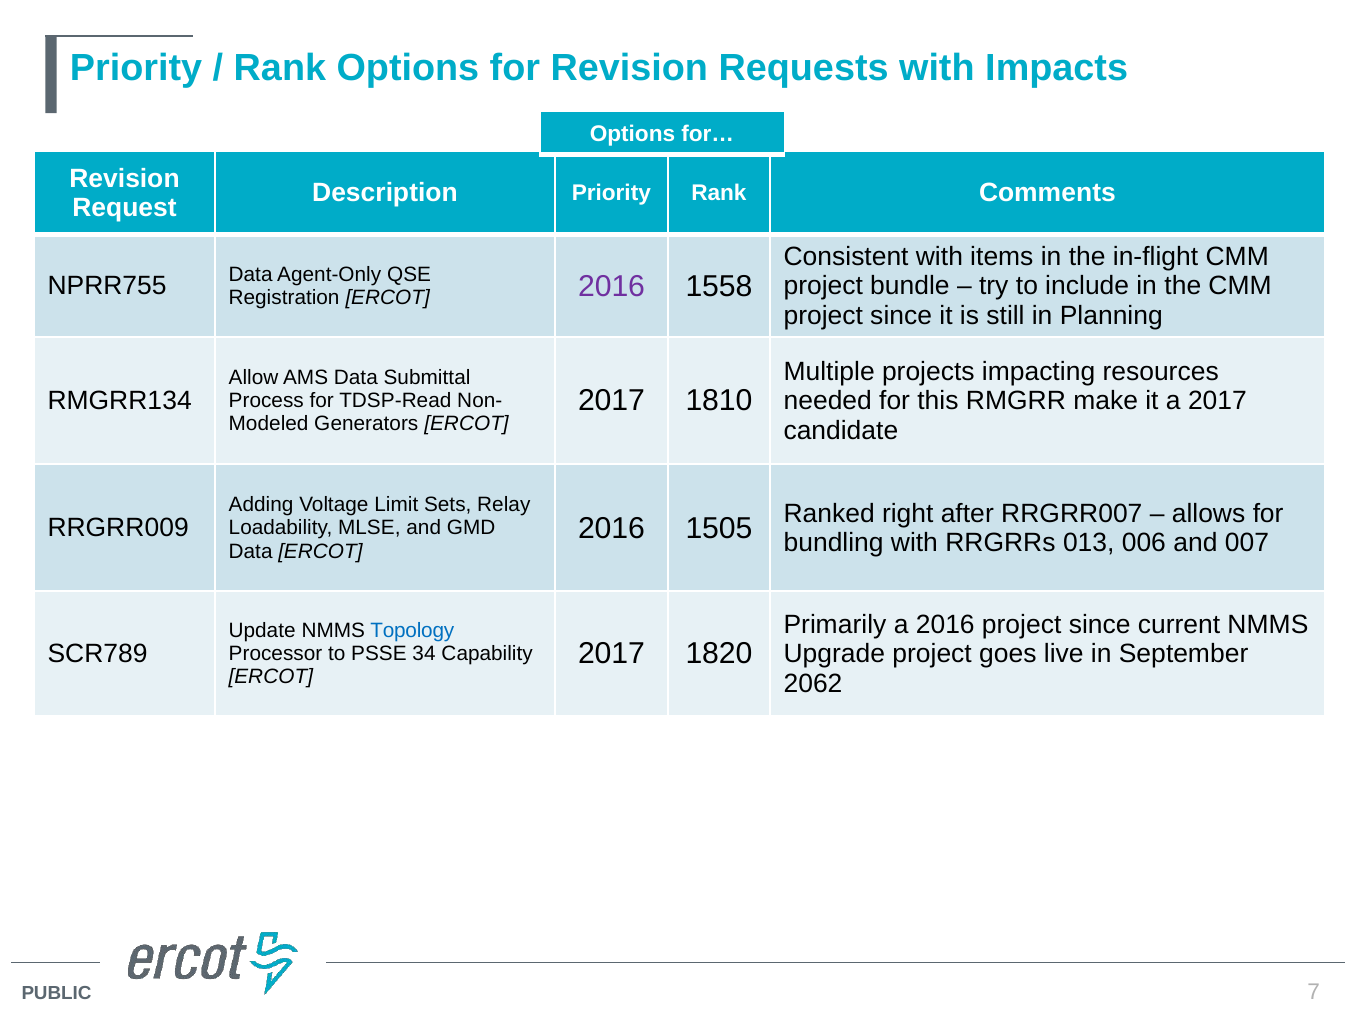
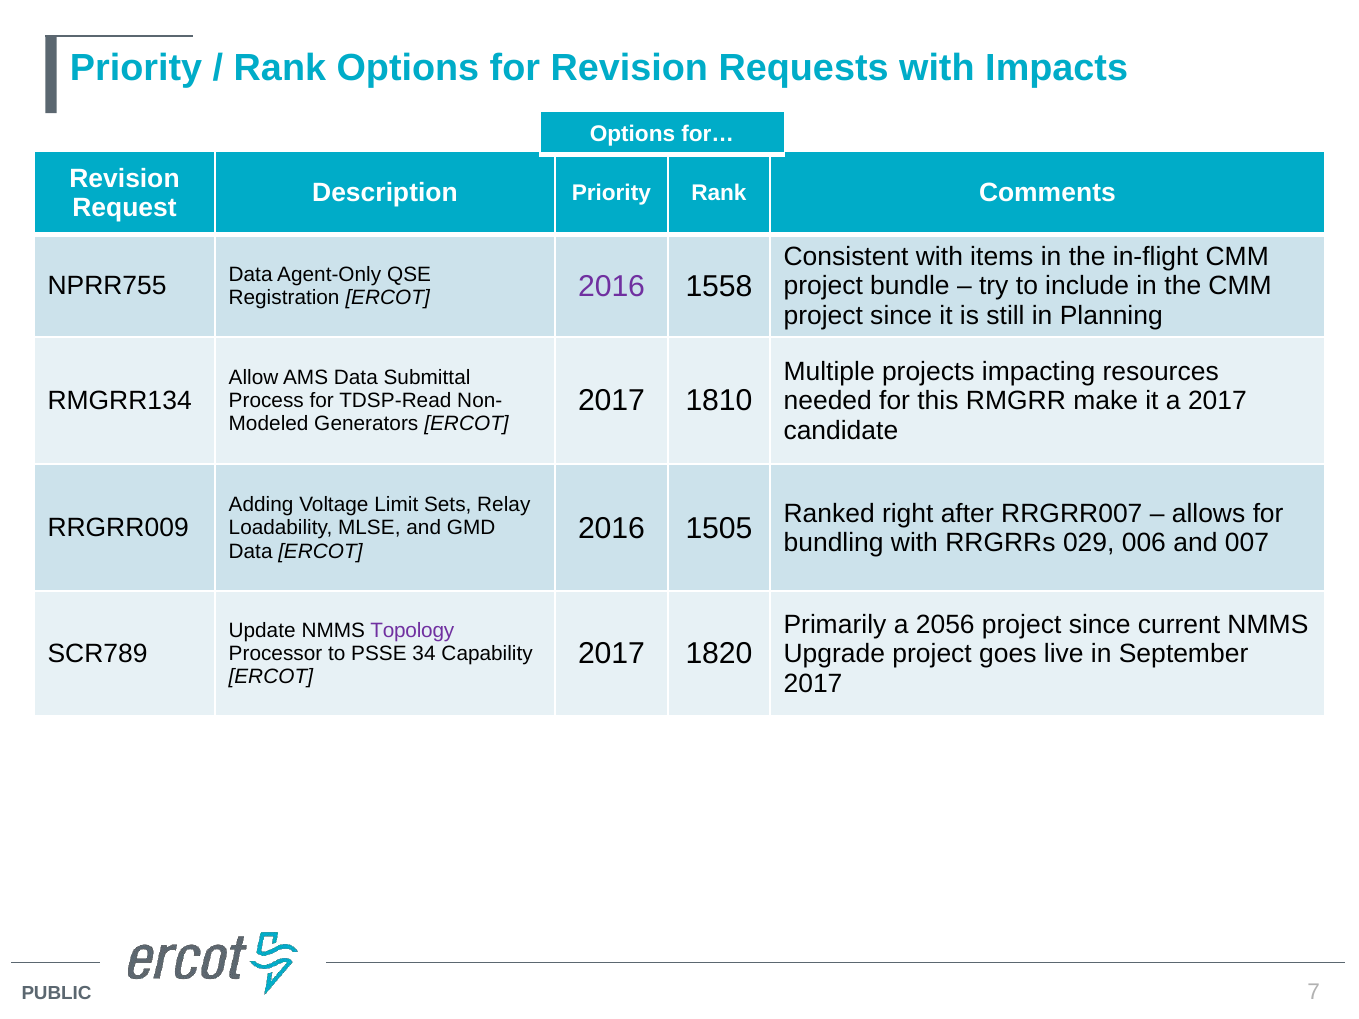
013: 013 -> 029
a 2016: 2016 -> 2056
Topology colour: blue -> purple
2062 at (813, 684): 2062 -> 2017
